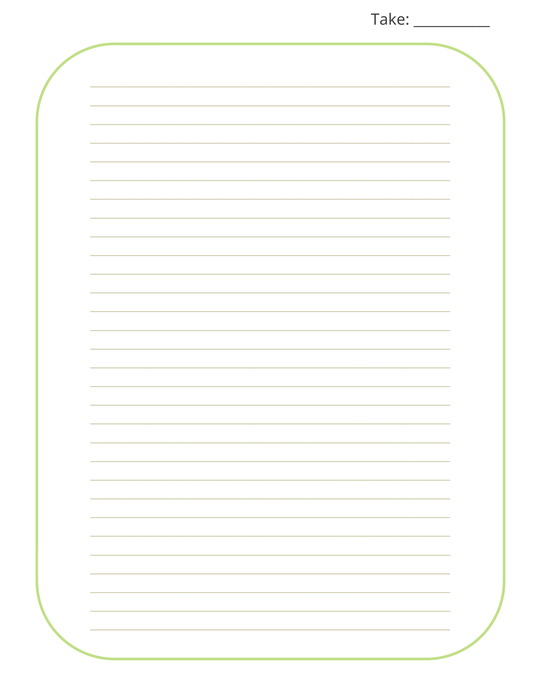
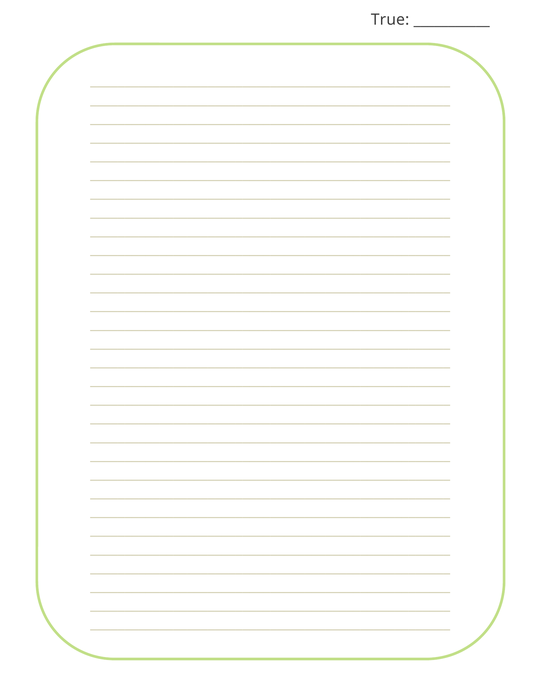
Take: Take -> True
